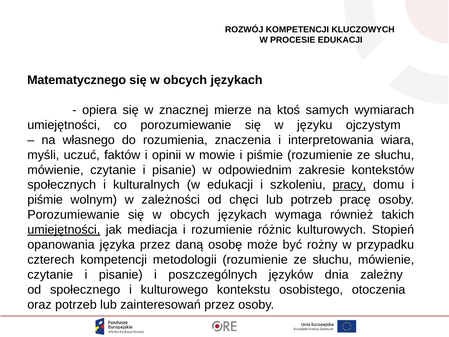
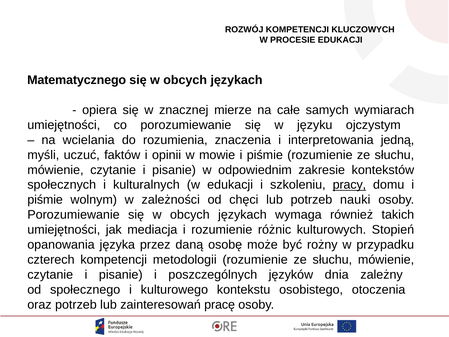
ktoś: ktoś -> całe
własnego: własnego -> wcielania
wiara: wiara -> jedną
pracę: pracę -> nauki
umiejętności at (64, 230) underline: present -> none
zainteresowań przez: przez -> pracę
